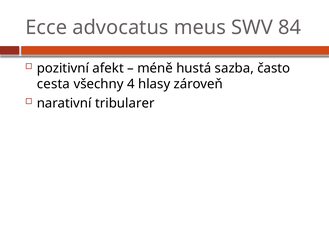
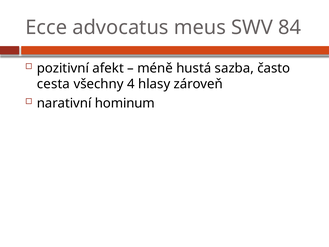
tribularer: tribularer -> hominum
